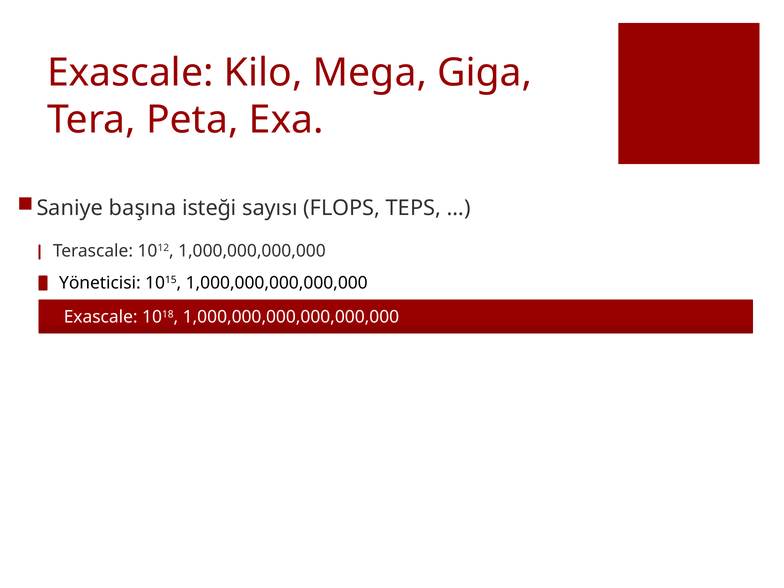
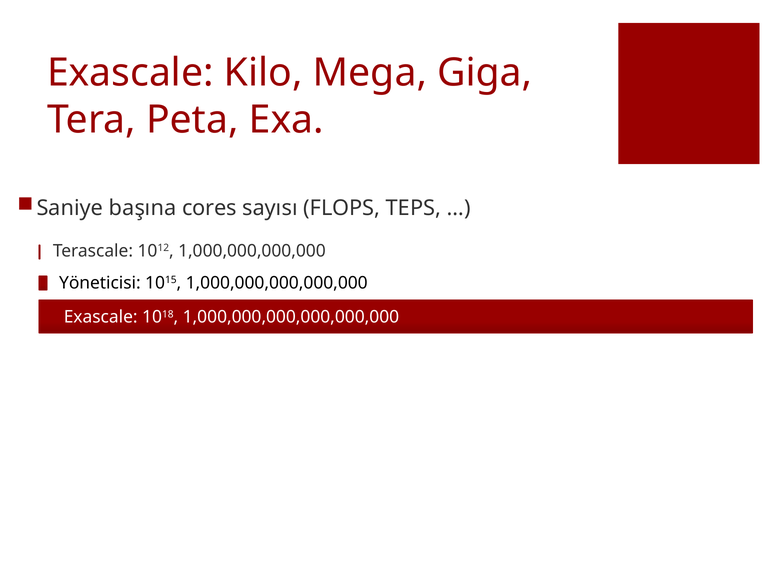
isteği: isteği -> cores
